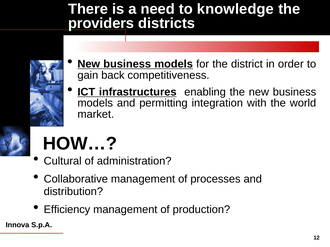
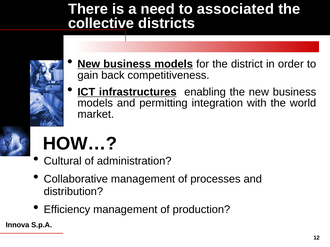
knowledge: knowledge -> associated
providers: providers -> collective
